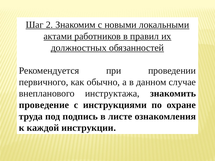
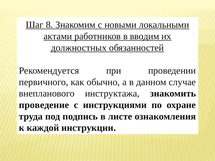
2: 2 -> 8
правил: правил -> вводим
